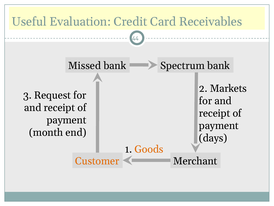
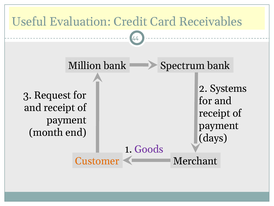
Missed: Missed -> Million
Markets: Markets -> Systems
Goods colour: orange -> purple
